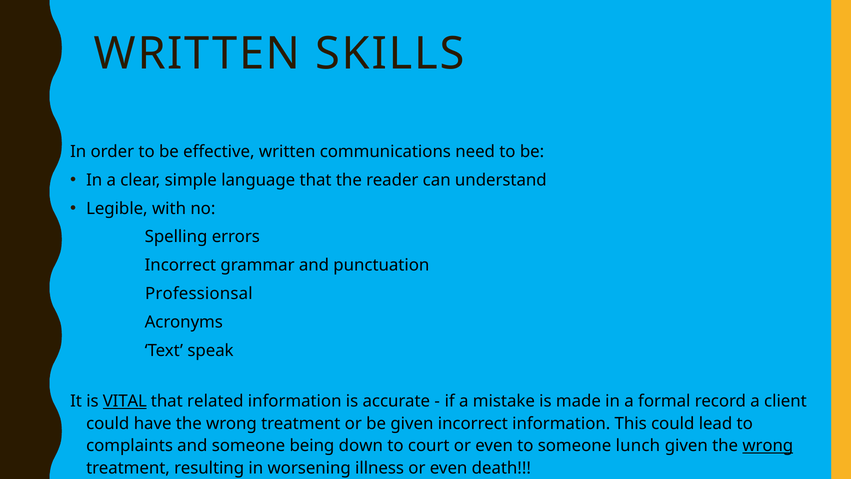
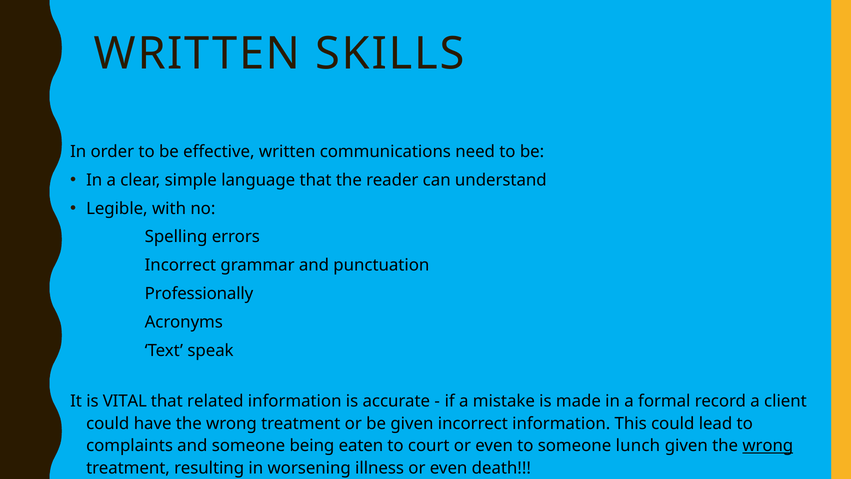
Professionsal: Professionsal -> Professionally
VITAL underline: present -> none
down: down -> eaten
